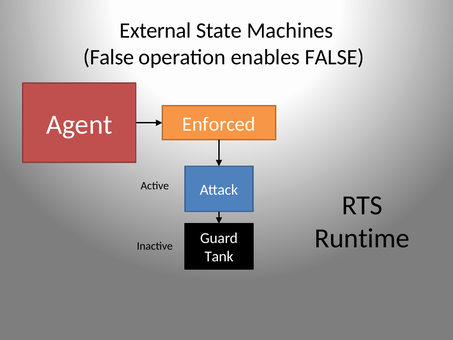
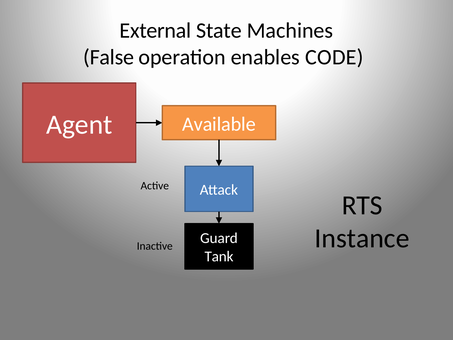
enables FALSE: FALSE -> CODE
Enforced: Enforced -> Available
Runtime: Runtime -> Instance
